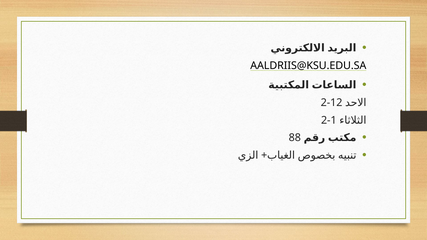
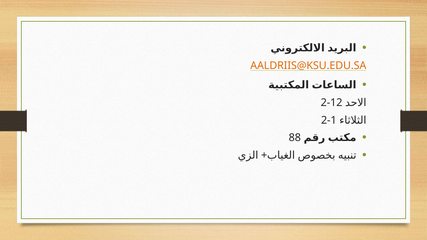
AALDRIIS@KSU.EDU.SA colour: black -> orange
